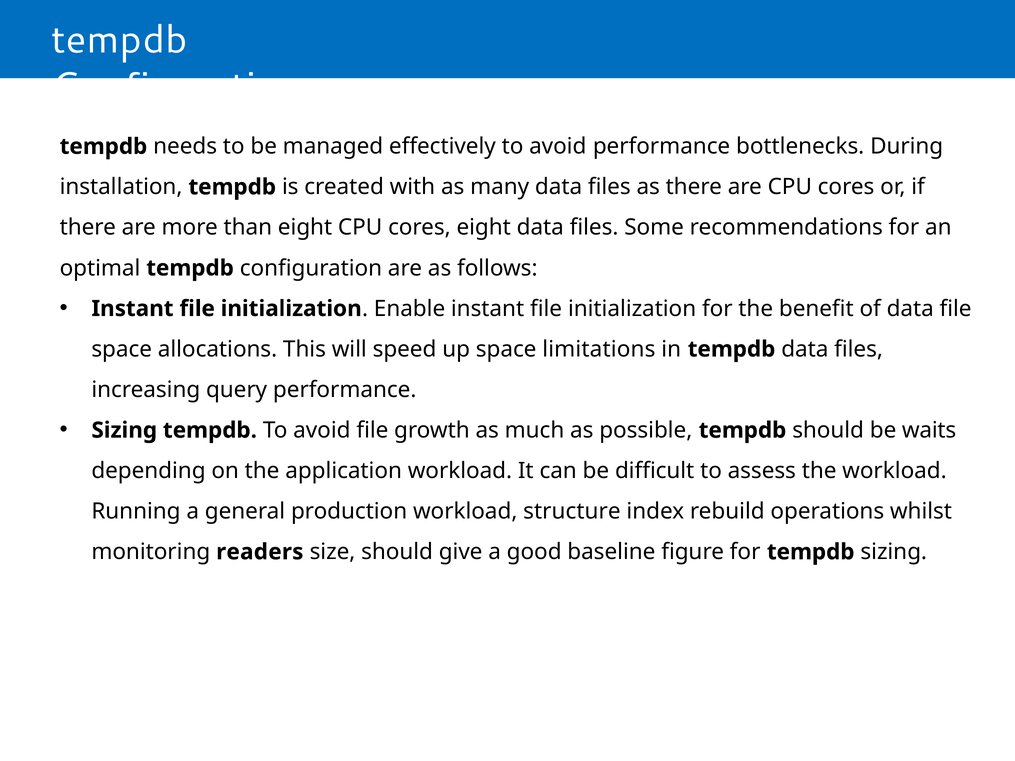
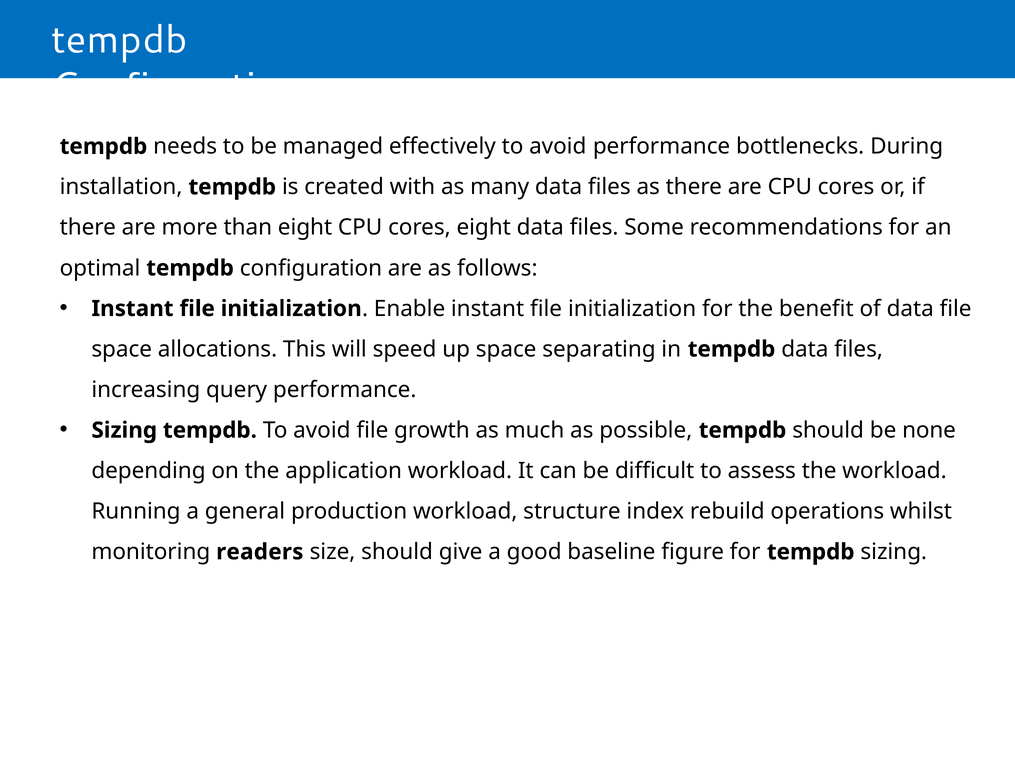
limitations: limitations -> separating
waits: waits -> none
